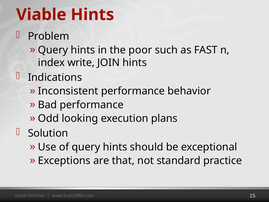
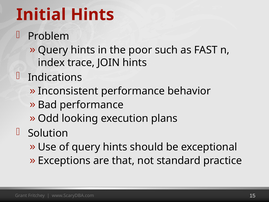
Viable: Viable -> Initial
write: write -> trace
